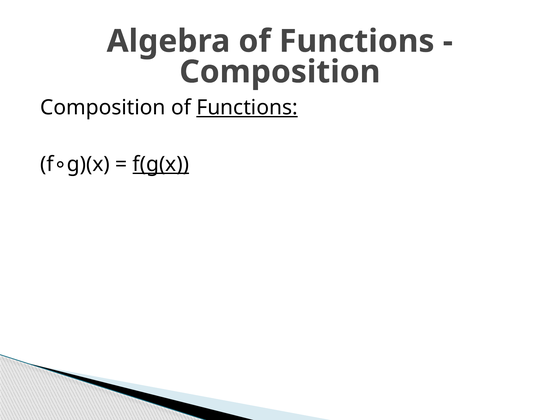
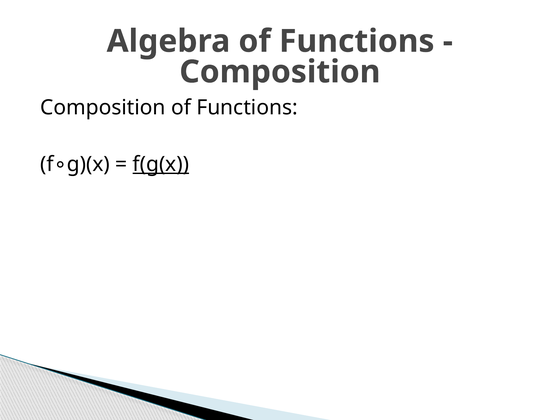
Functions at (247, 108) underline: present -> none
